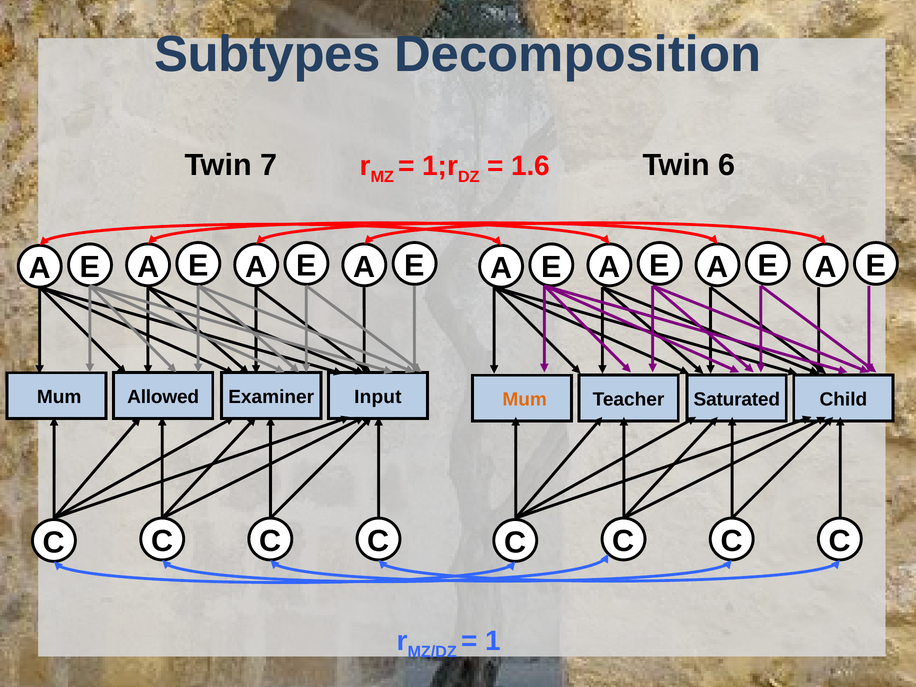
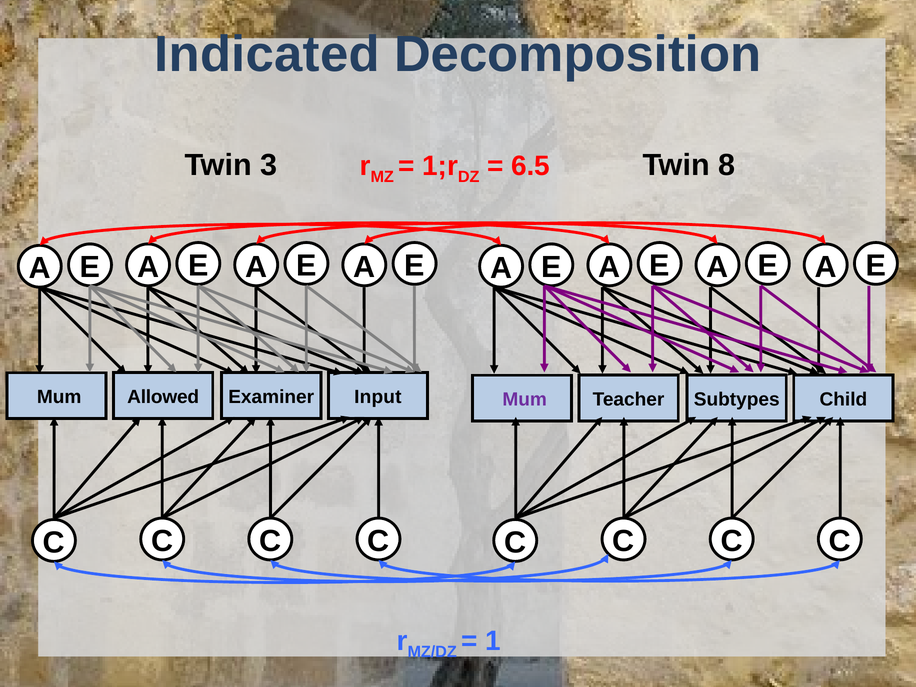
Subtypes: Subtypes -> Indicated
7: 7 -> 3
6: 6 -> 8
1.6: 1.6 -> 6.5
Mum at (525, 399) colour: orange -> purple
Saturated: Saturated -> Subtypes
